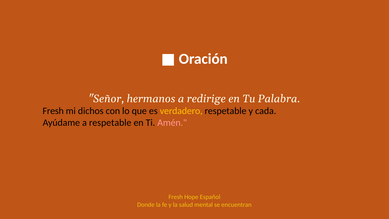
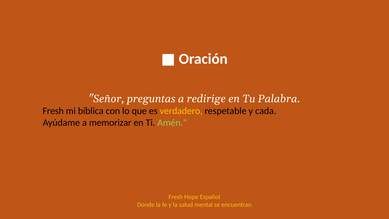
hermanos: hermanos -> preguntas
dichos: dichos -> bíblica
a respetable: respetable -> memorizar
Amén colour: pink -> light green
